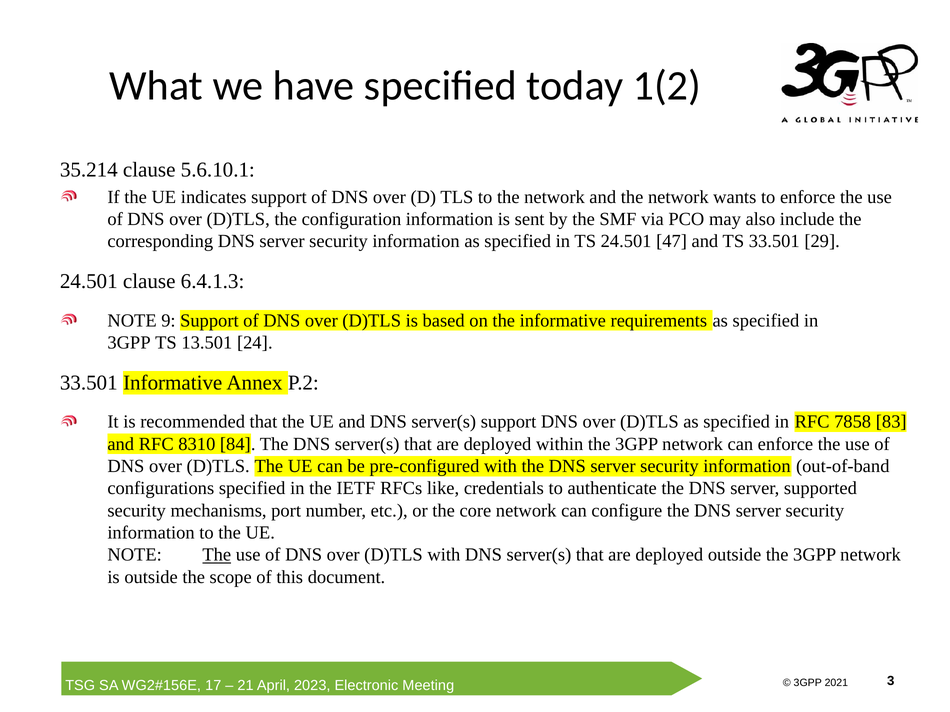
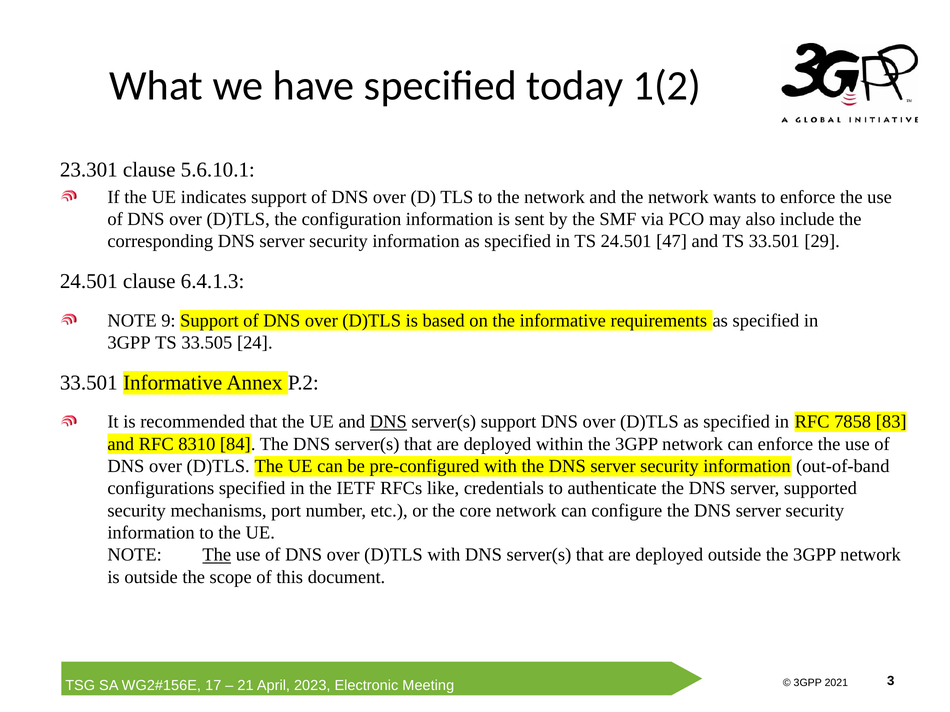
35.214: 35.214 -> 23.301
13.501: 13.501 -> 33.505
DNS at (388, 422) underline: none -> present
